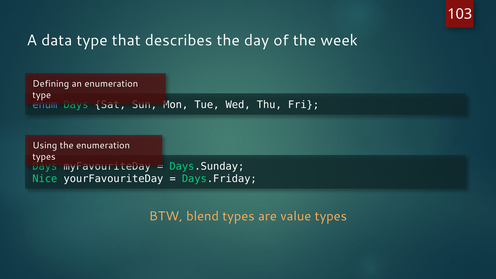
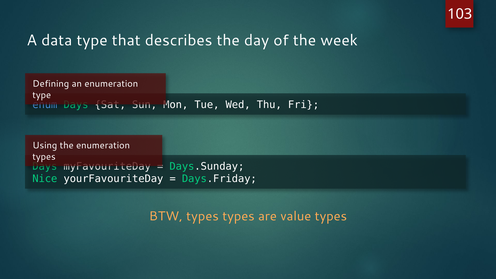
BTW blend: blend -> types
